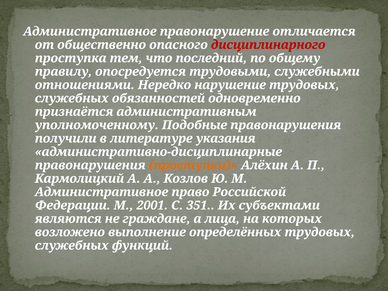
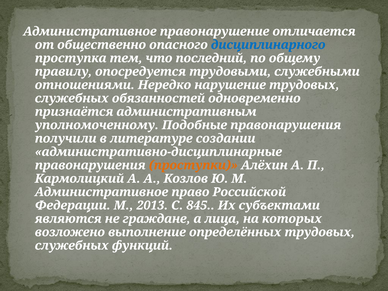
дисциплинарного colour: red -> blue
указания: указания -> создании
2001: 2001 -> 2013
351: 351 -> 845
